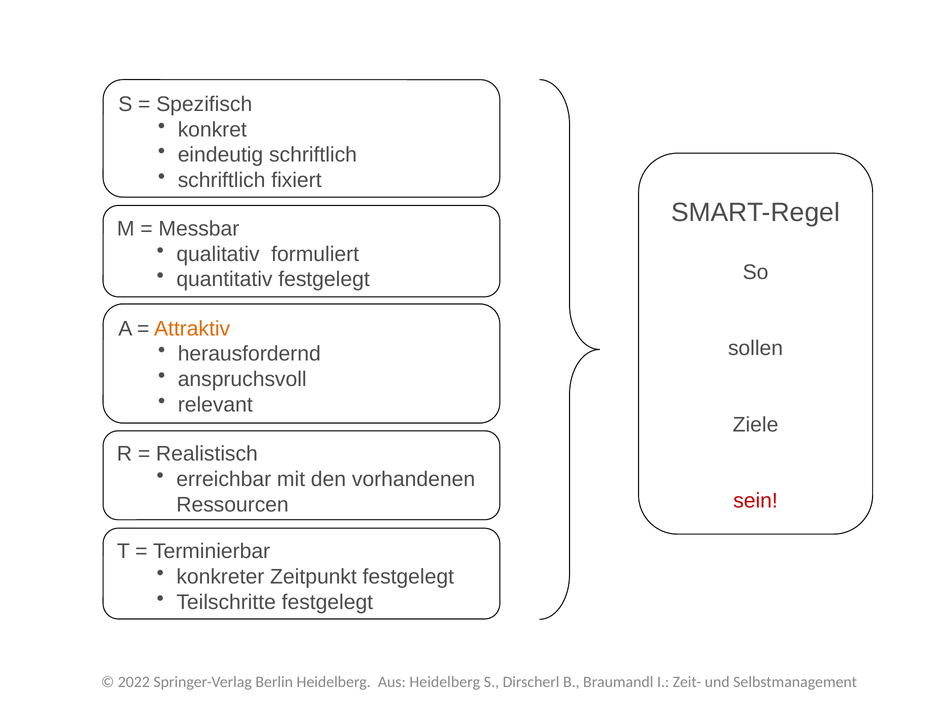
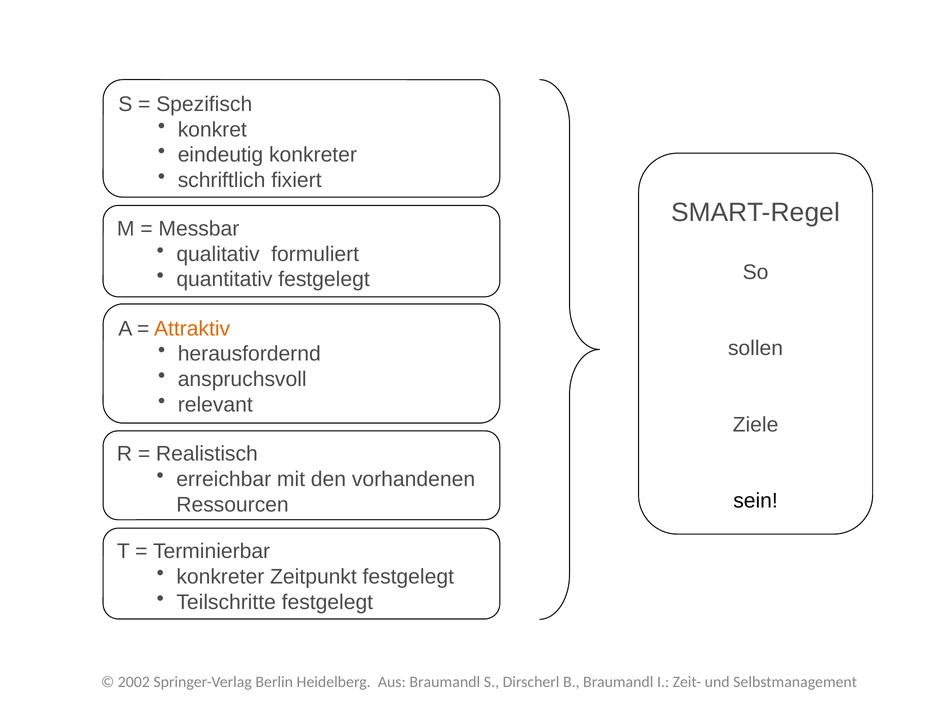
eindeutig schriftlich: schriftlich -> konkreter
sein colour: red -> black
2022: 2022 -> 2002
Aus Heidelberg: Heidelberg -> Braumandl
